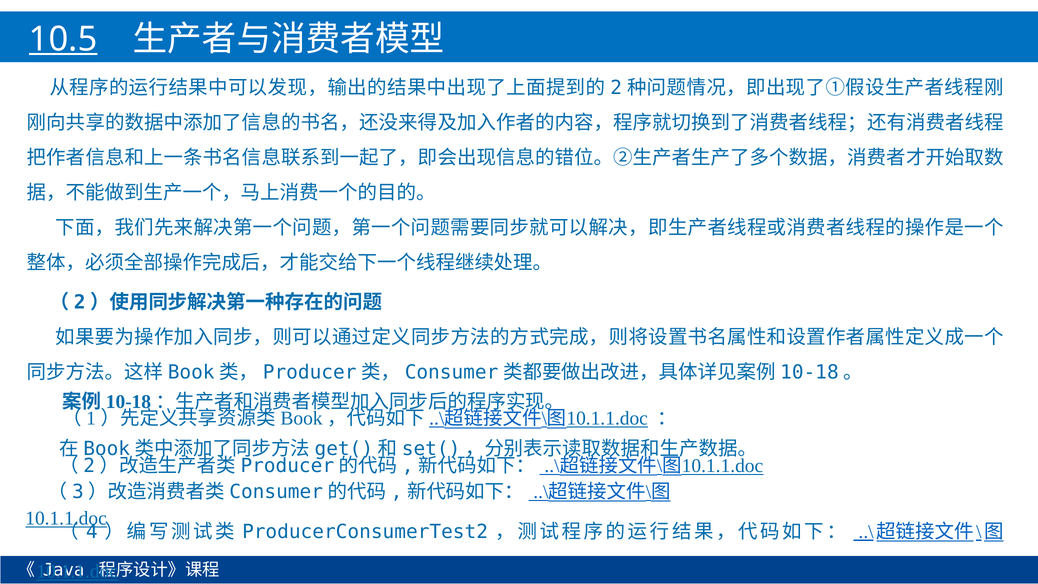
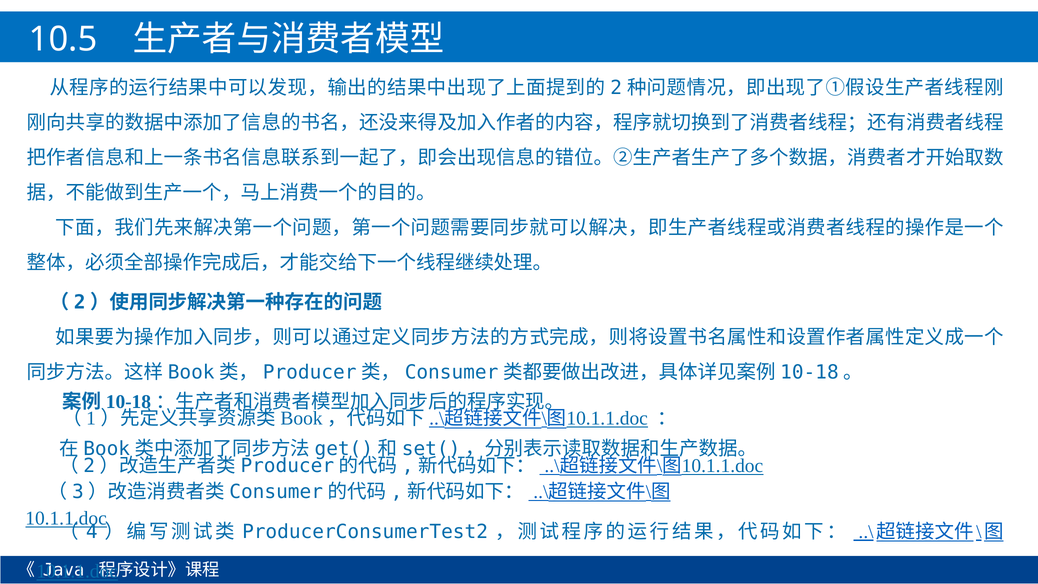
10.5 underline: present -> none
